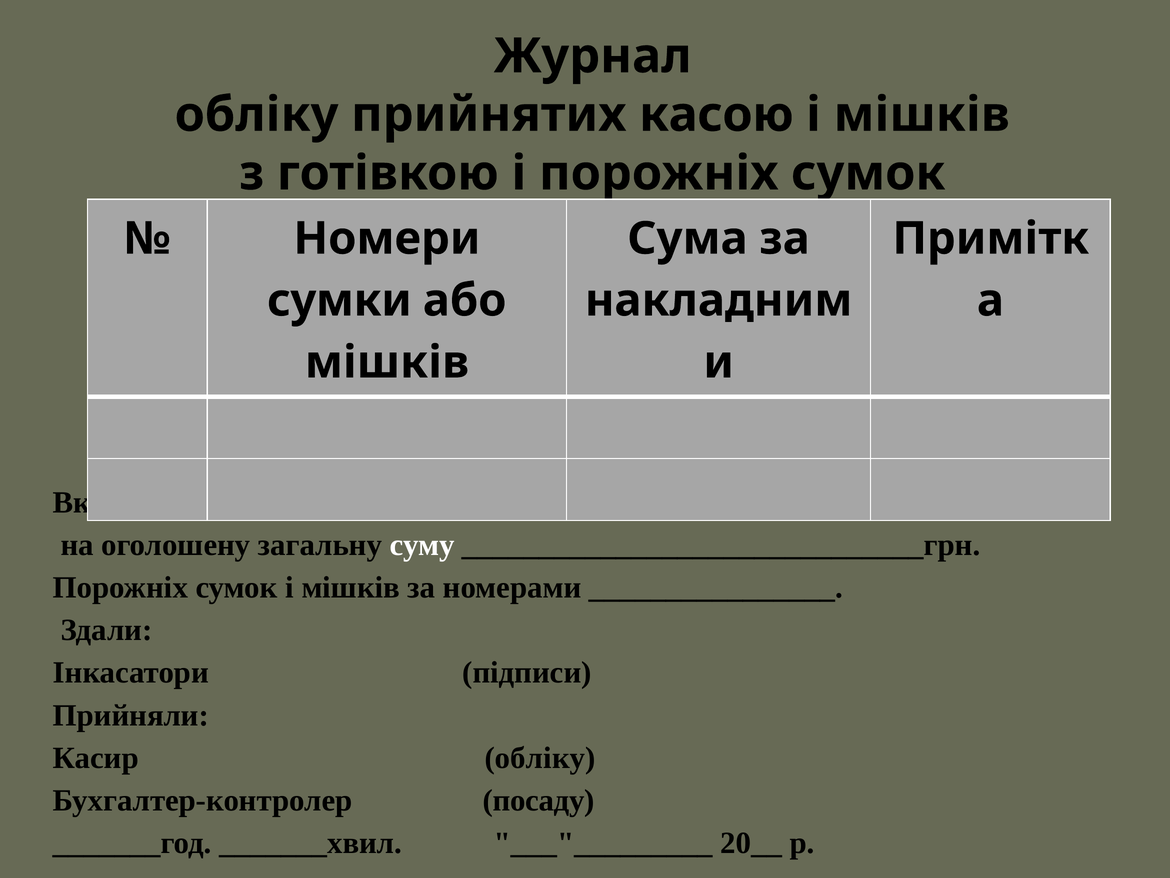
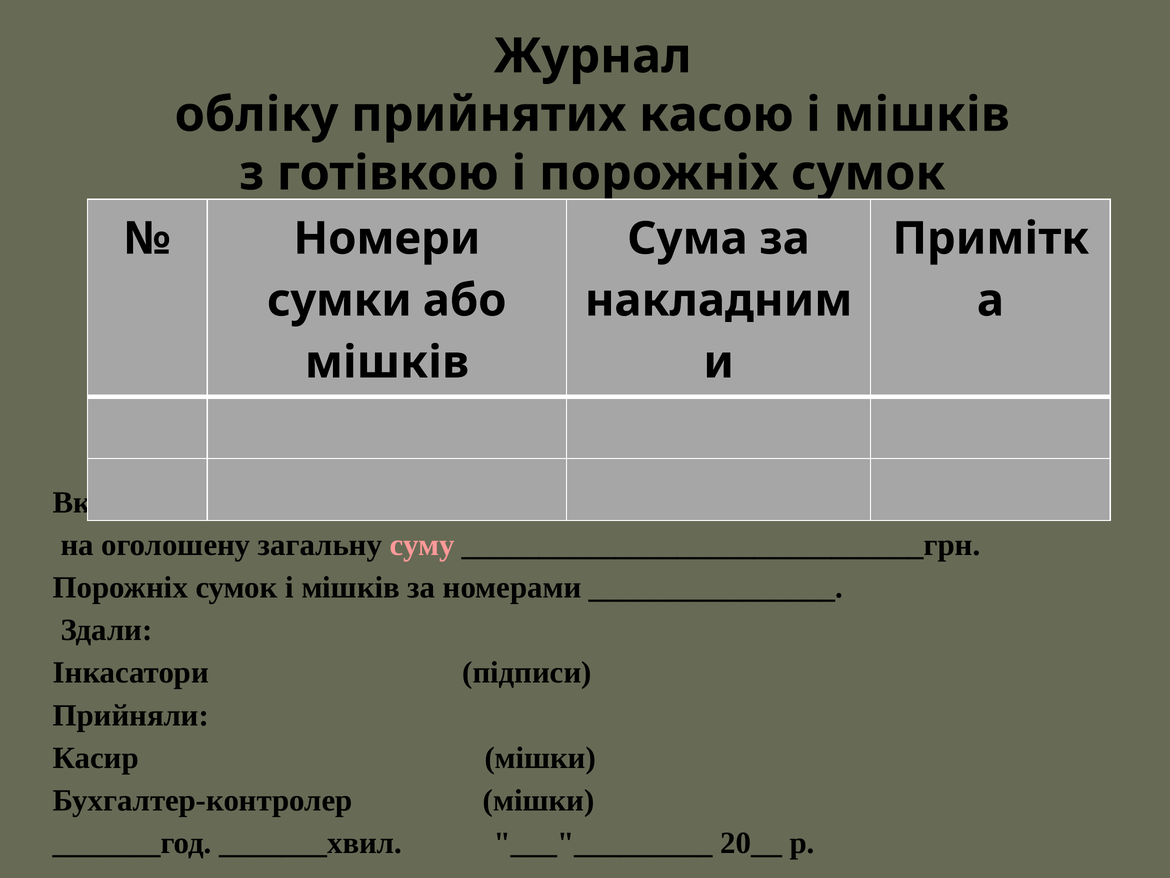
суму colour: white -> pink
Касир обліку: обліку -> мішки
Бухгалтер-контролер посаду: посаду -> мішки
